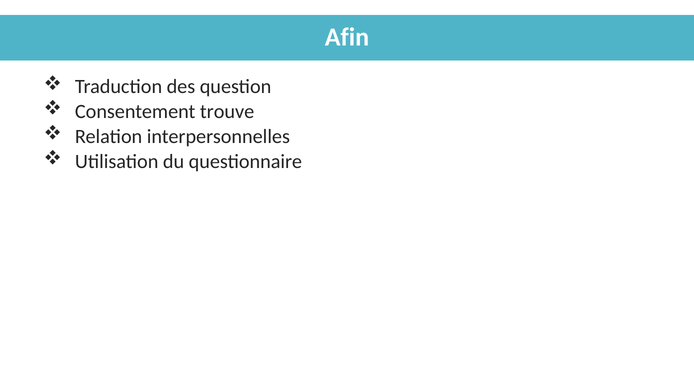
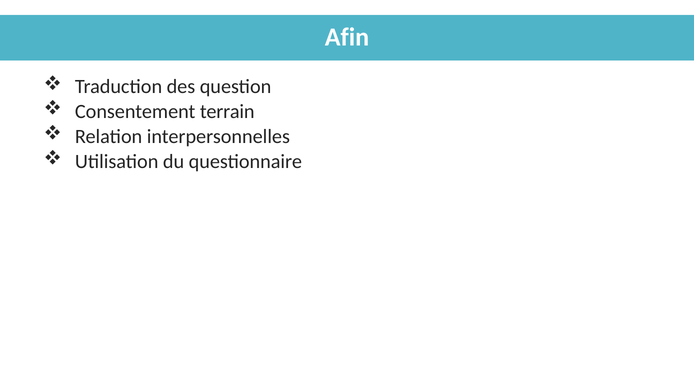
trouve: trouve -> terrain
